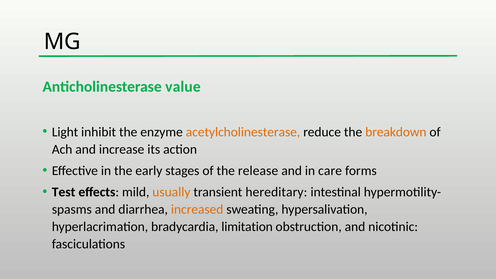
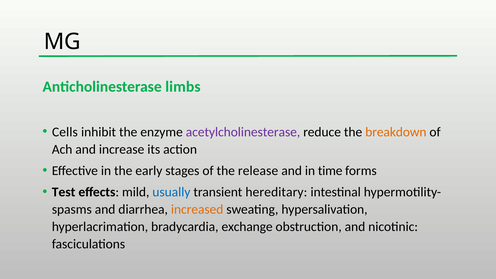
value: value -> limbs
Light: Light -> Cells
acetylcholinesterase colour: orange -> purple
care: care -> time
usually colour: orange -> blue
limitation: limitation -> exchange
